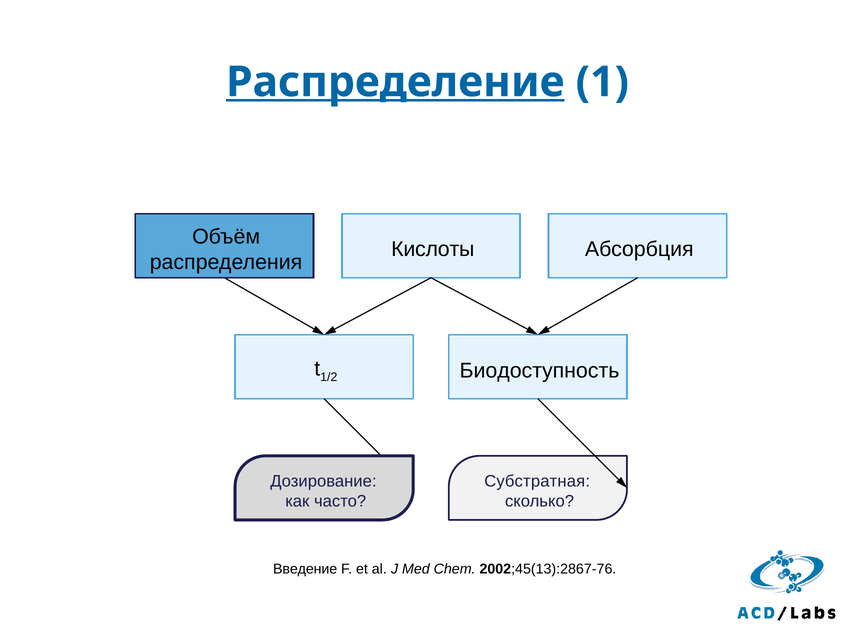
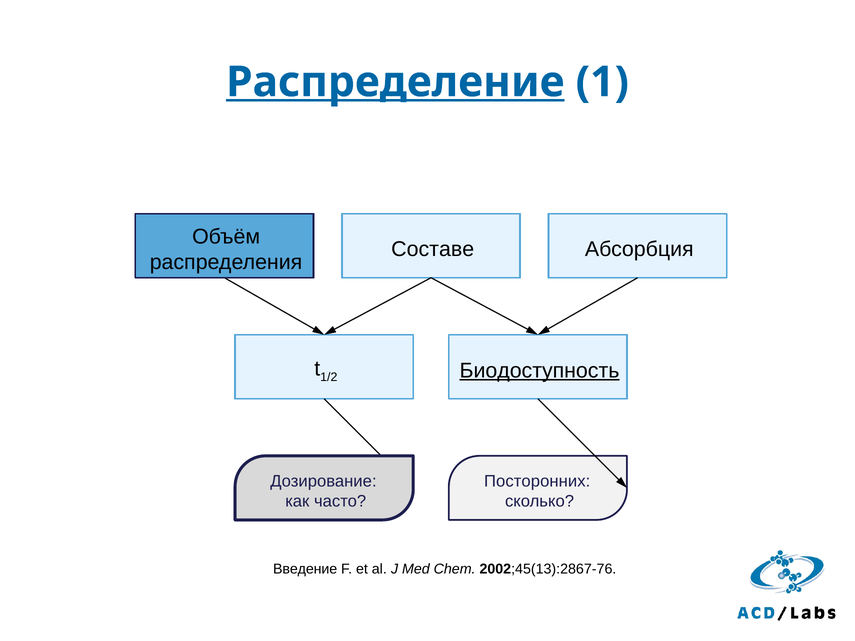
Кислоты: Кислоты -> Составе
Биодоступность underline: none -> present
Субстратная: Субстратная -> Посторонних
